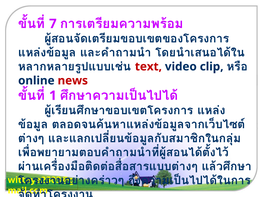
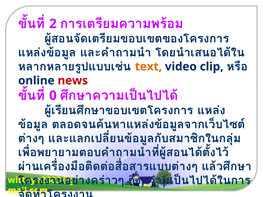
7: 7 -> 2
text colour: red -> orange
1: 1 -> 0
